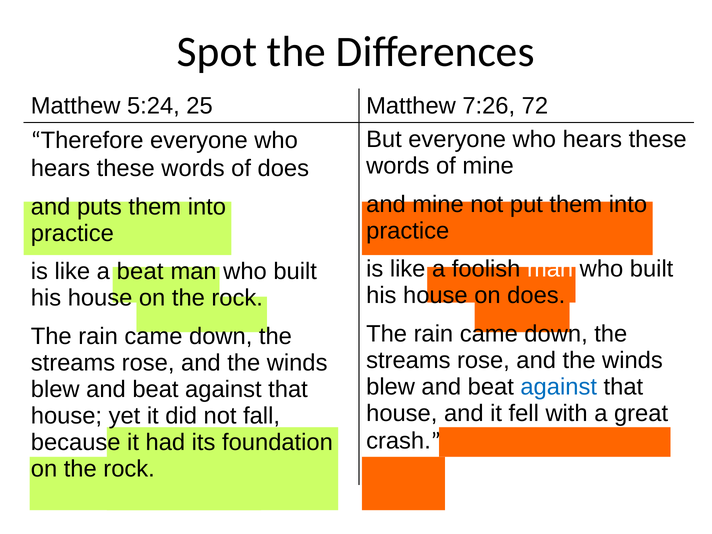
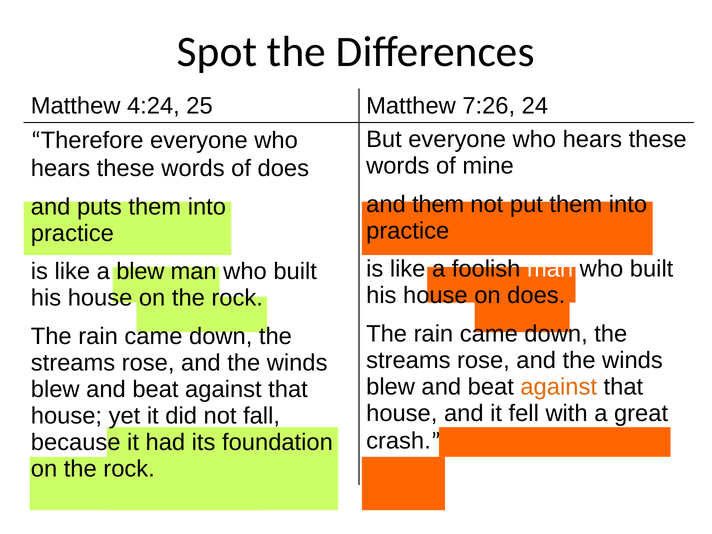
5:24: 5:24 -> 4:24
72: 72 -> 24
and mine: mine -> them
a beat: beat -> blew
against at (559, 387) colour: blue -> orange
